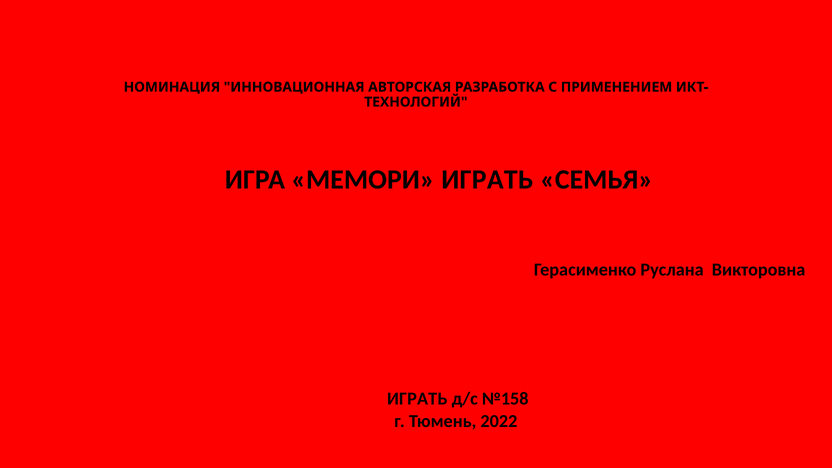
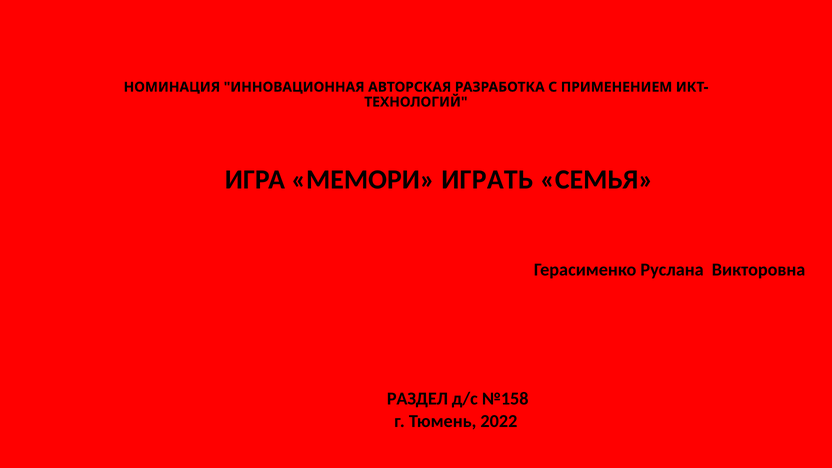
ИГРАТЬ at (417, 399): ИГРАТЬ -> РАЗДЕЛ
